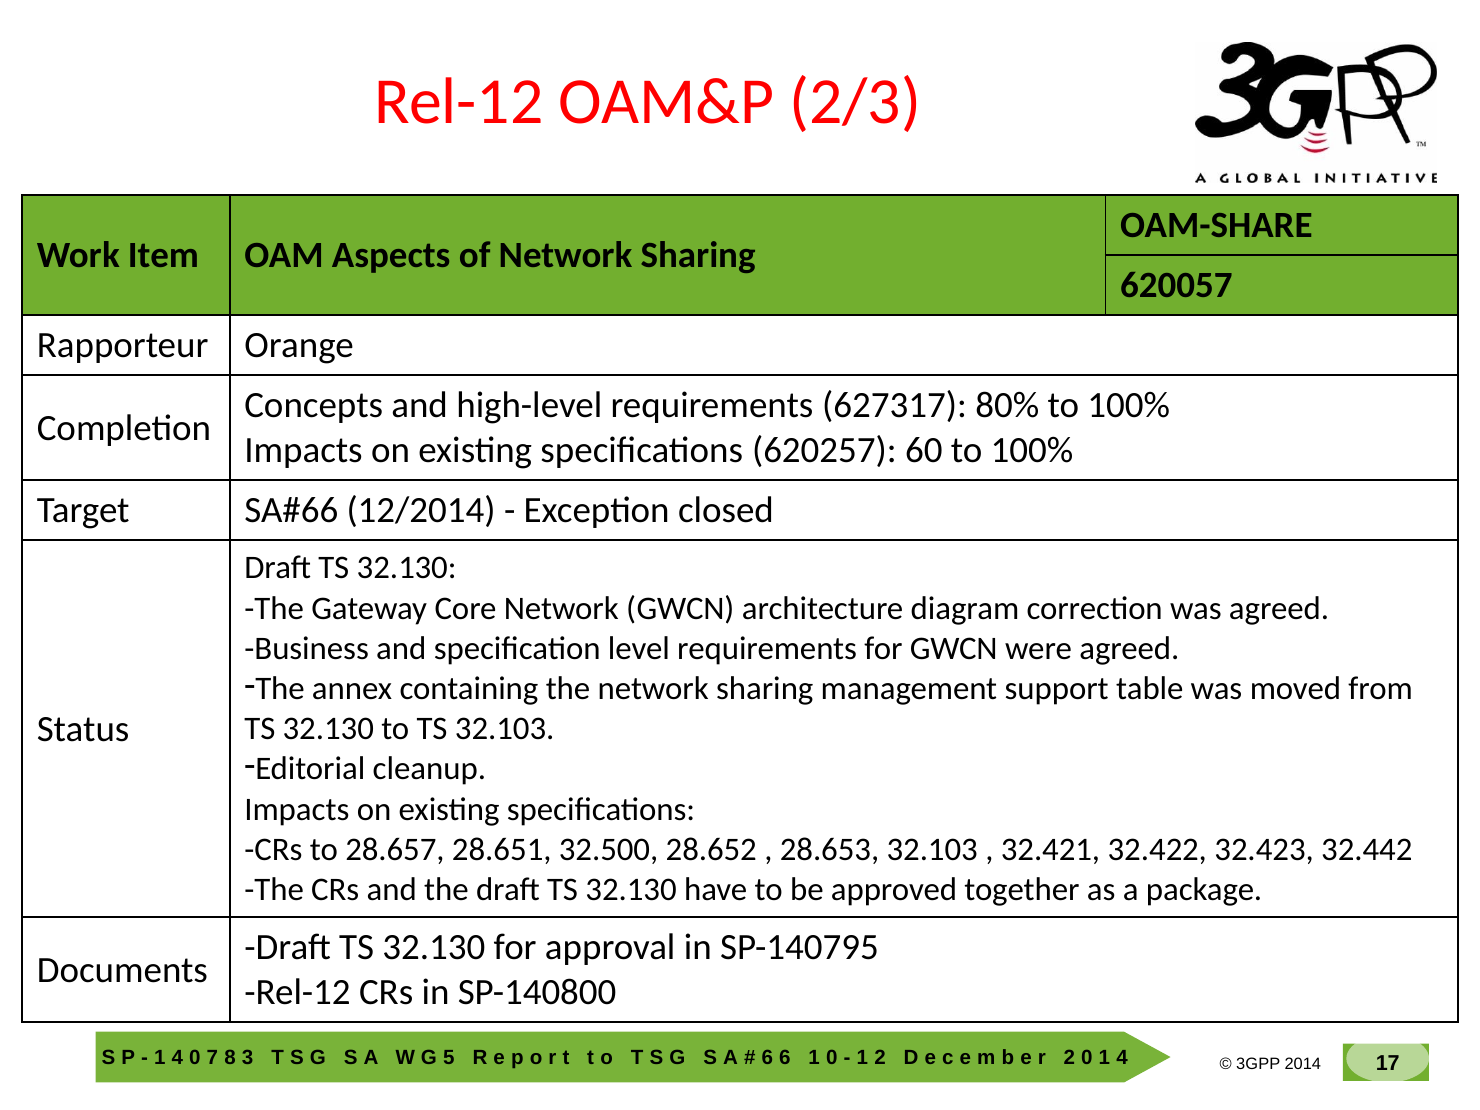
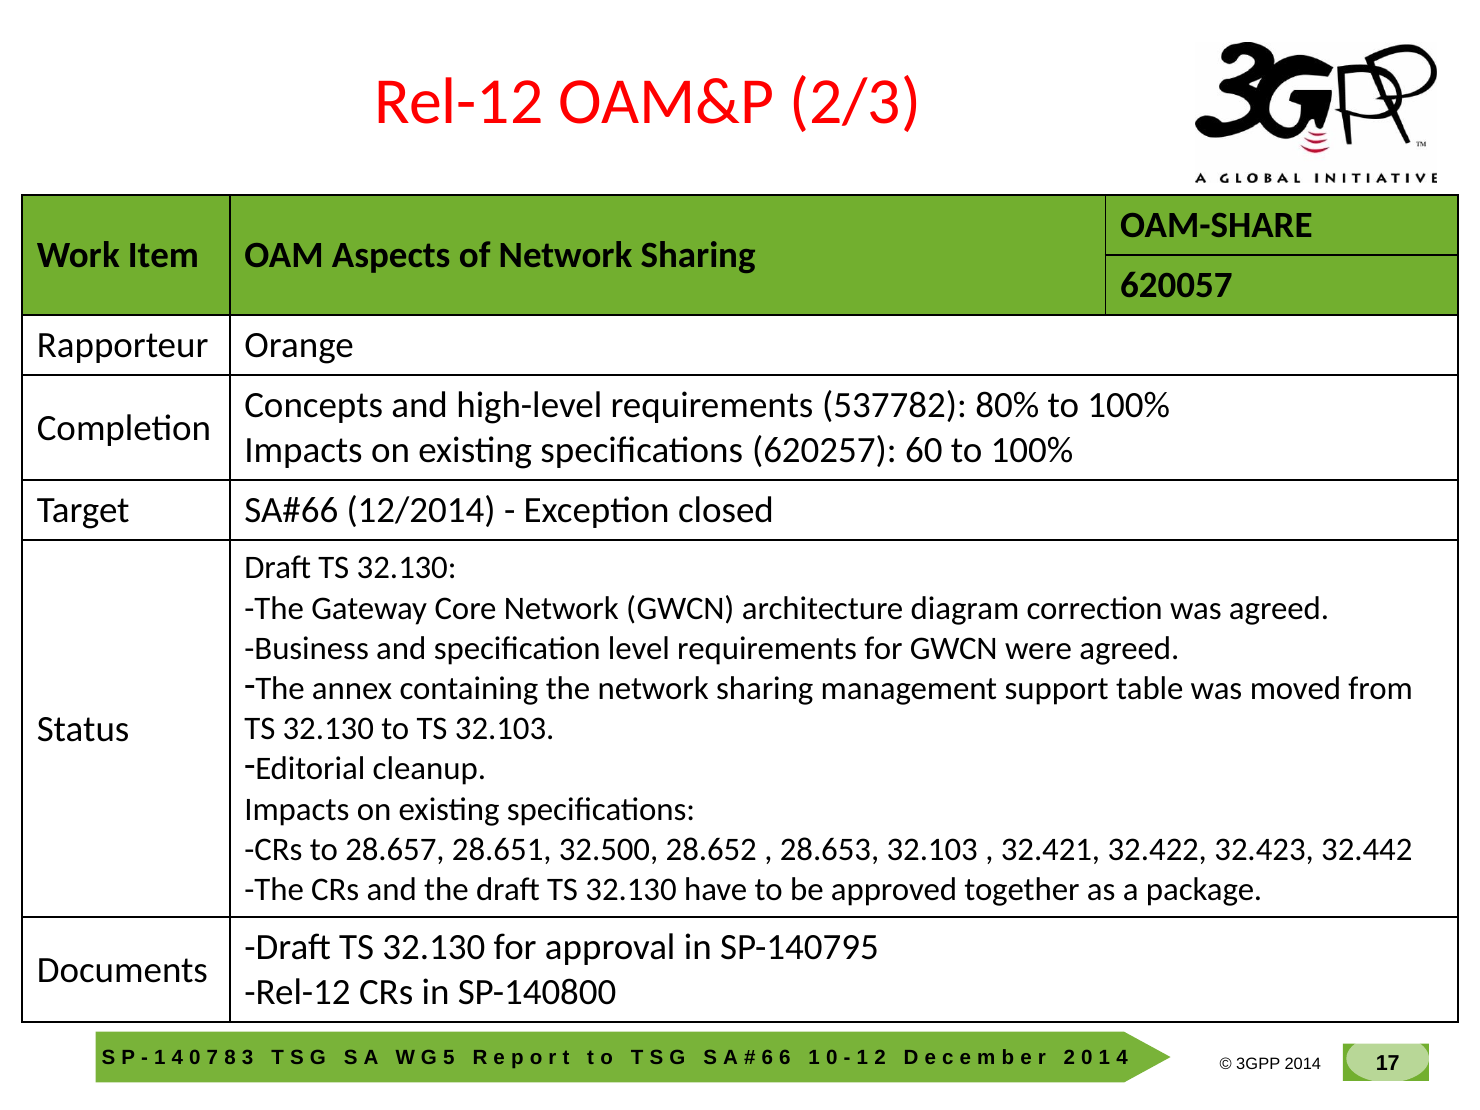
627317: 627317 -> 537782
